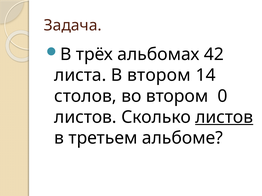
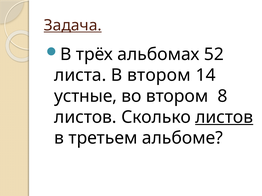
Задача underline: none -> present
42: 42 -> 52
столов: столов -> устные
0: 0 -> 8
